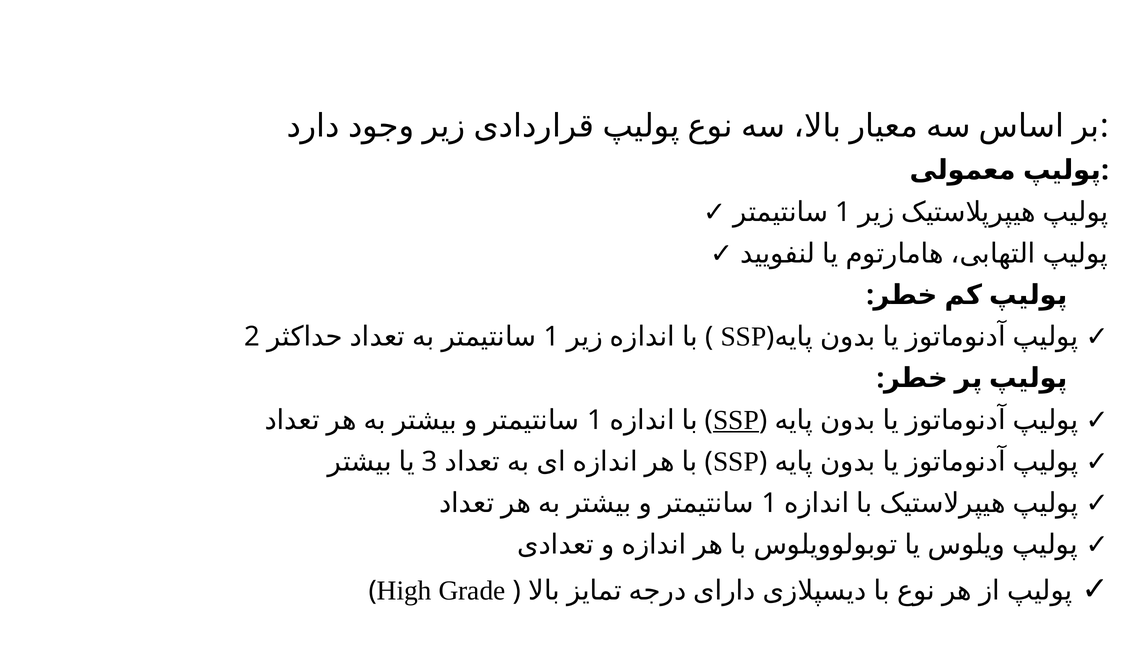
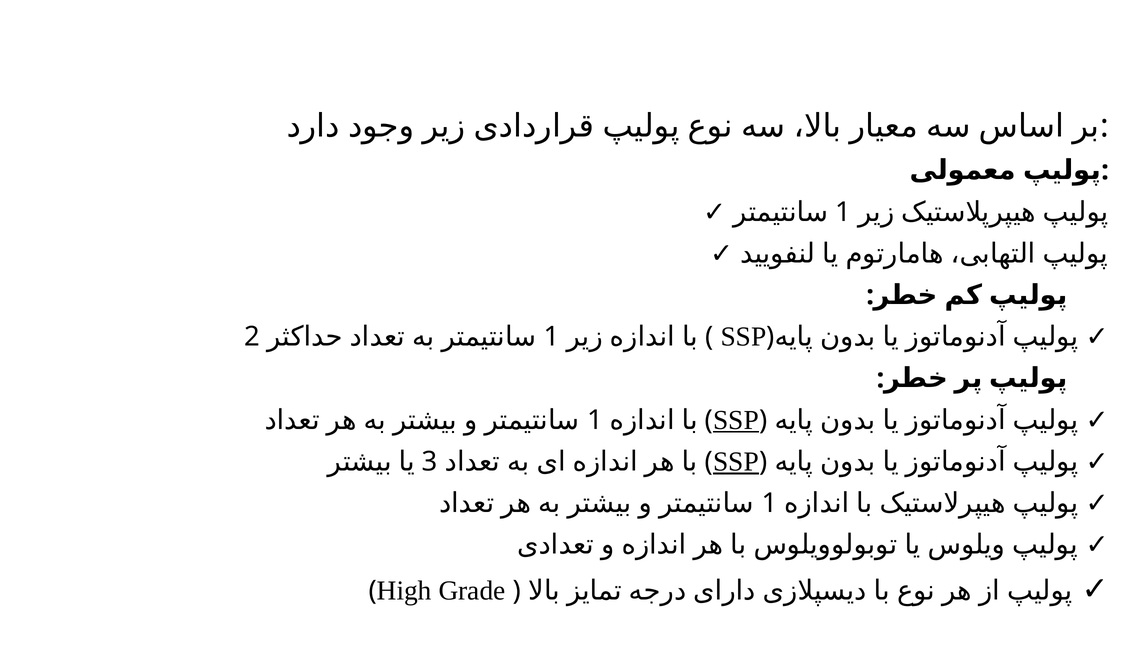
SSP at (736, 461) underline: none -> present
